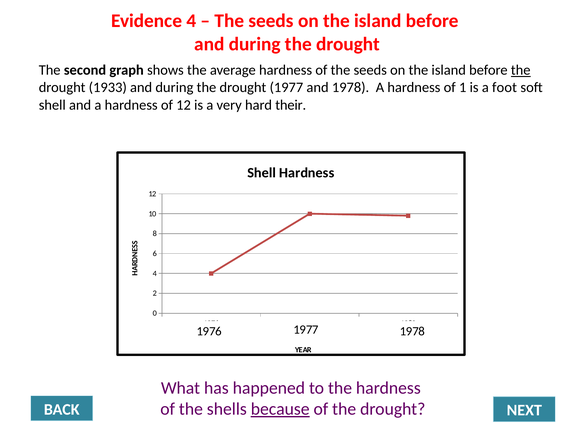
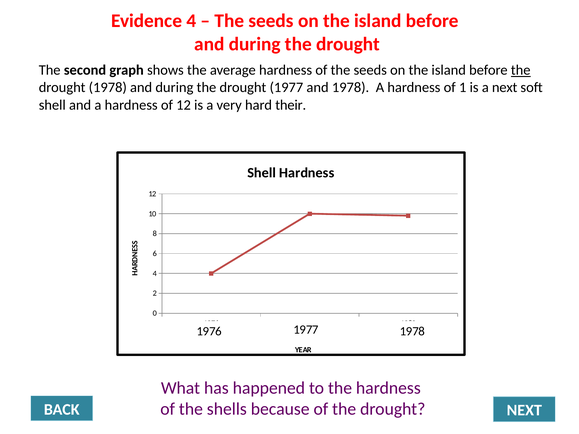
drought 1933: 1933 -> 1978
a foot: foot -> next
because underline: present -> none
